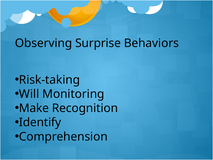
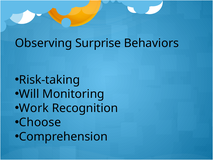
Make: Make -> Work
Identify: Identify -> Choose
